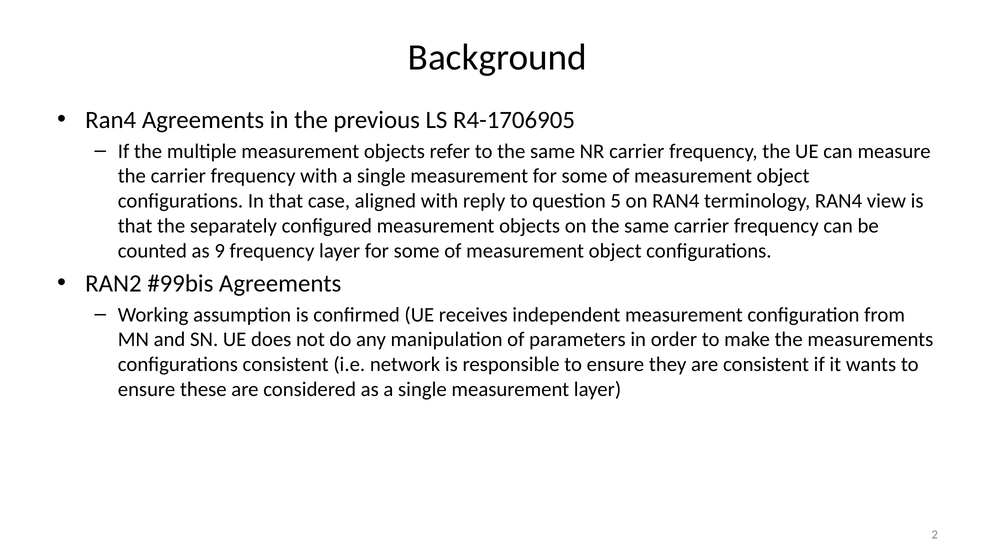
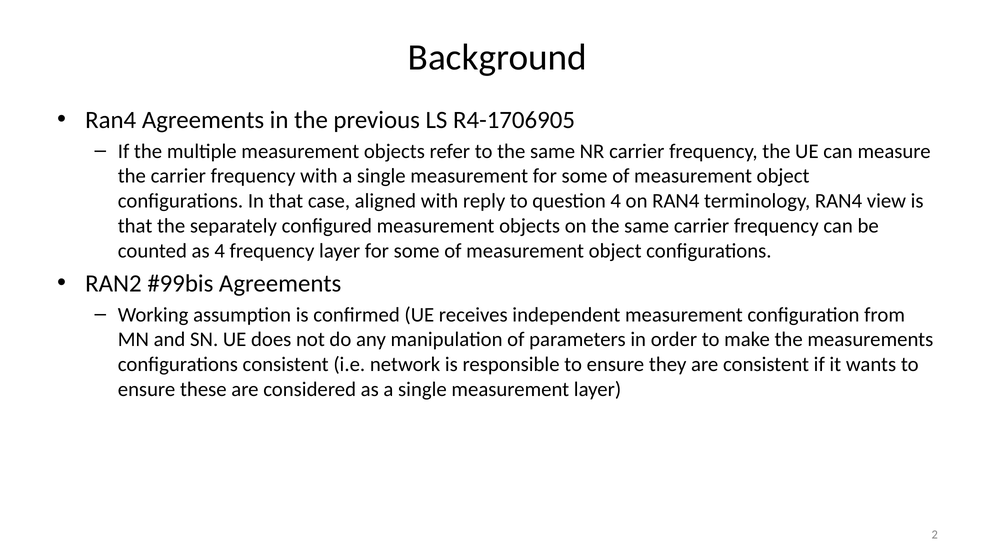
question 5: 5 -> 4
as 9: 9 -> 4
